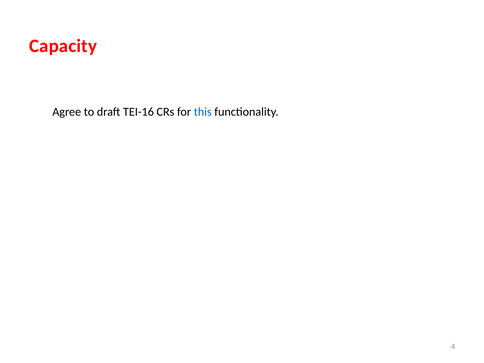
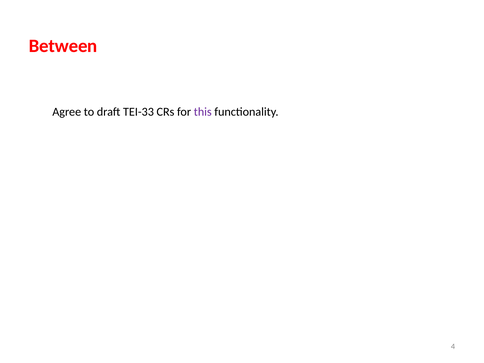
Capacity: Capacity -> Between
TEI-16: TEI-16 -> TEI-33
this colour: blue -> purple
